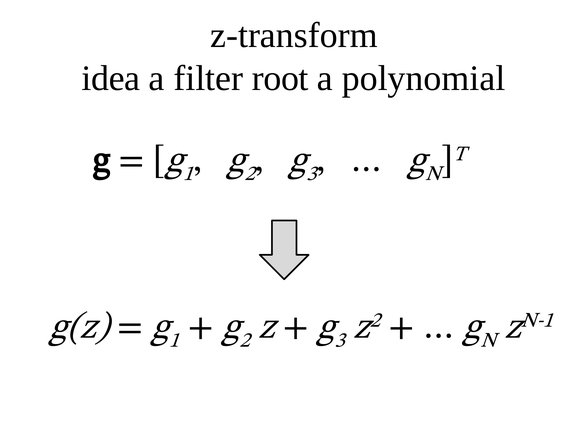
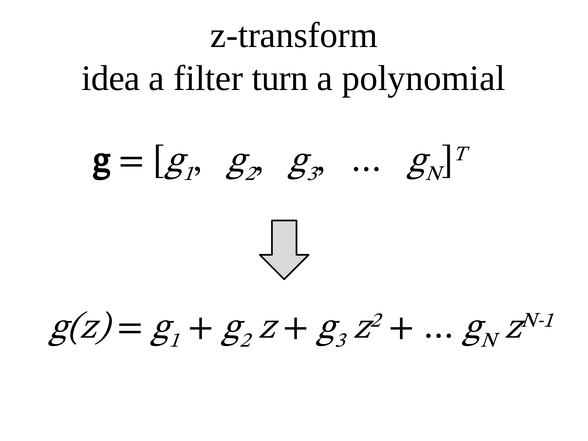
root: root -> turn
